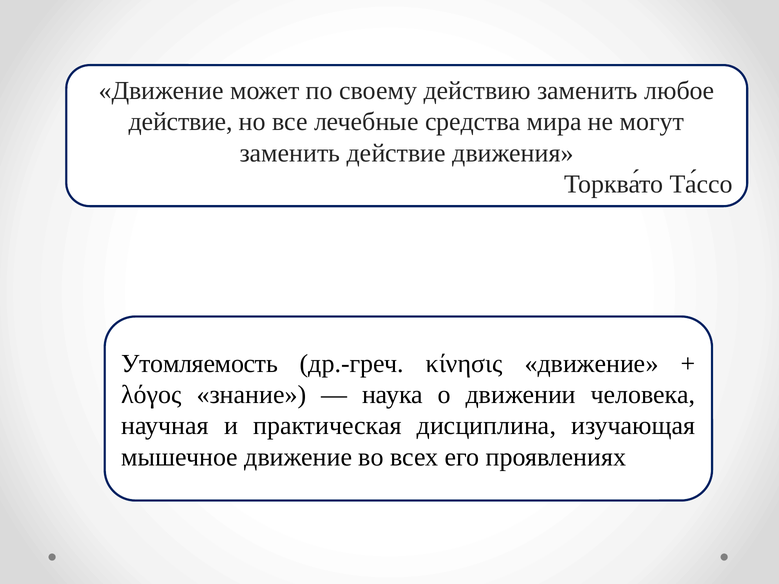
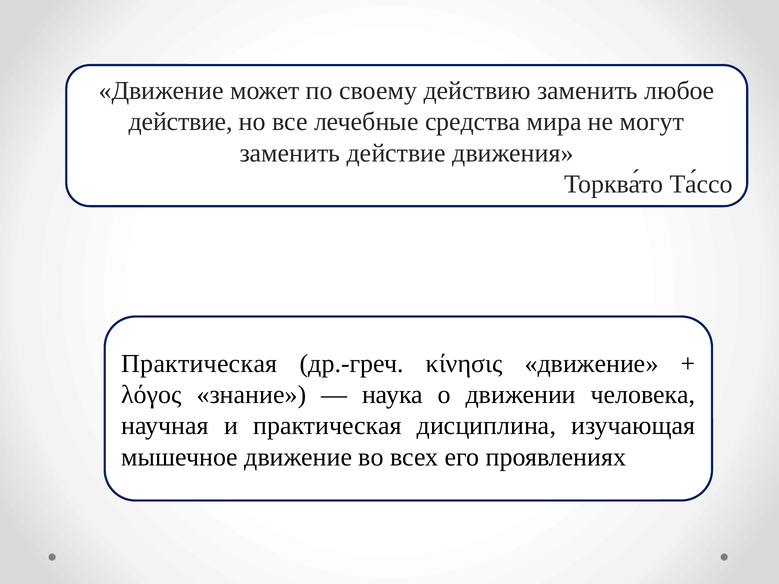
Утомляемость at (200, 364): Утомляемость -> Практическая
